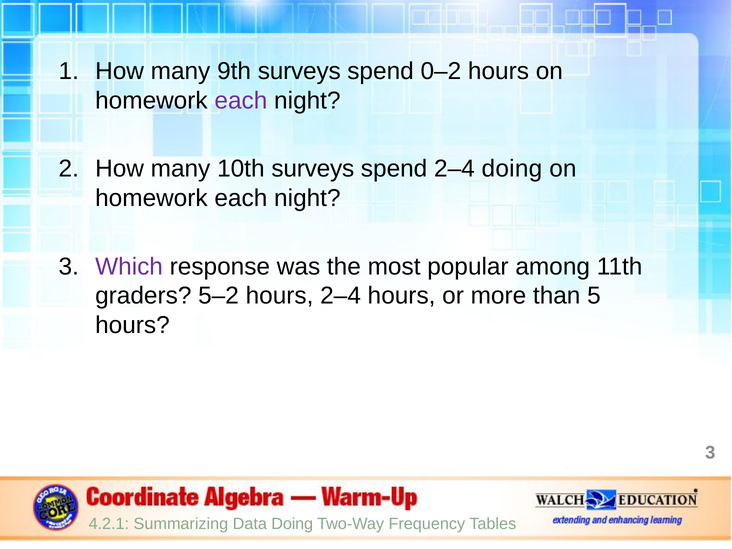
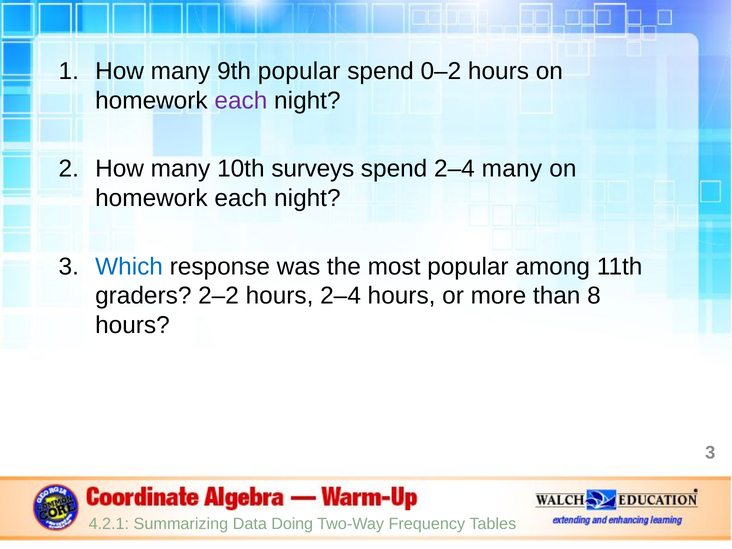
9th surveys: surveys -> popular
2–4 doing: doing -> many
Which colour: purple -> blue
5–2: 5–2 -> 2–2
5: 5 -> 8
